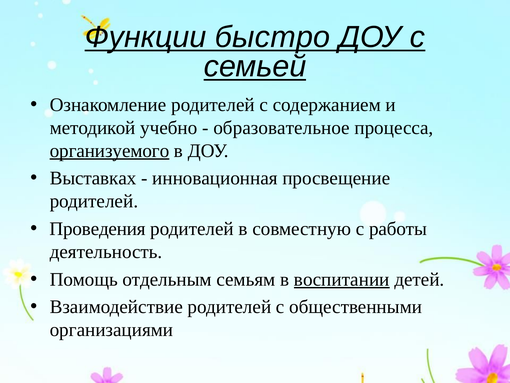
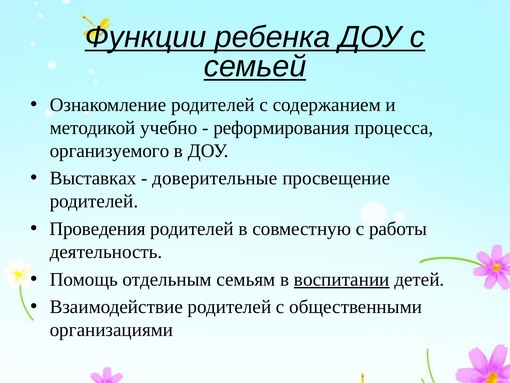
быстро: быстро -> ребенка
образовательное: образовательное -> реформирования
организуемого underline: present -> none
инновационная: инновационная -> доверительные
